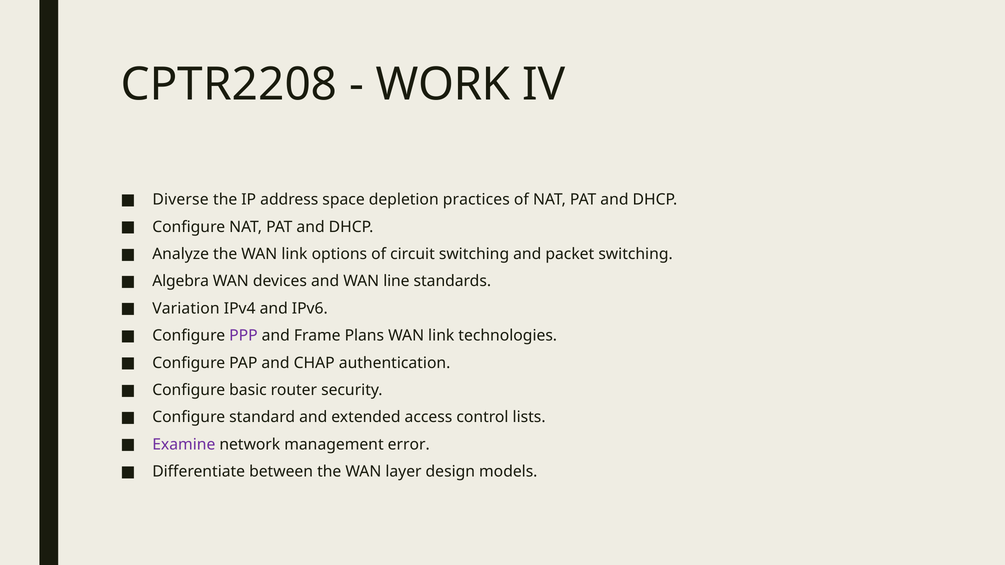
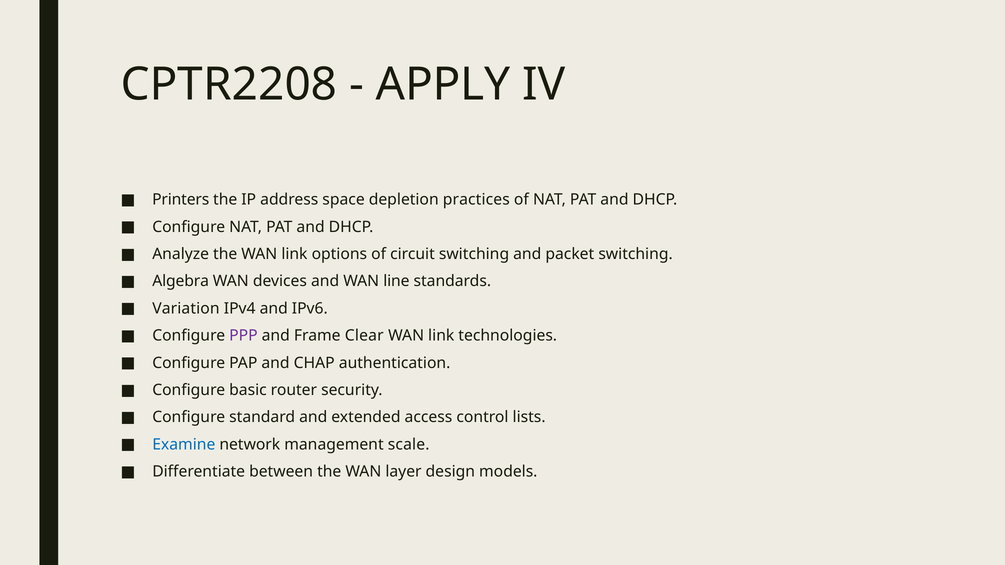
WORK: WORK -> APPLY
Diverse: Diverse -> Printers
Plans: Plans -> Clear
Examine colour: purple -> blue
error: error -> scale
